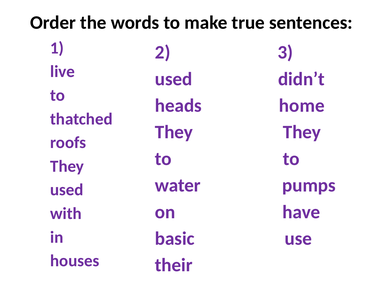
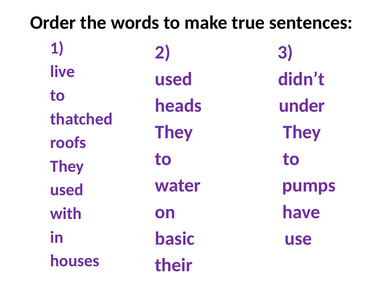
home: home -> under
